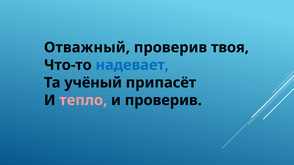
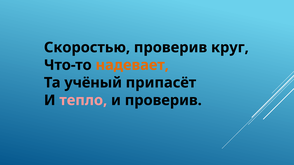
Отважный: Отважный -> Скоростью
твоя: твоя -> круг
надевает colour: blue -> orange
